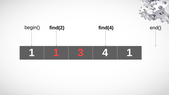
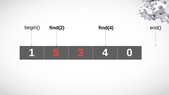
1 1: 1 -> 5
4 1: 1 -> 0
